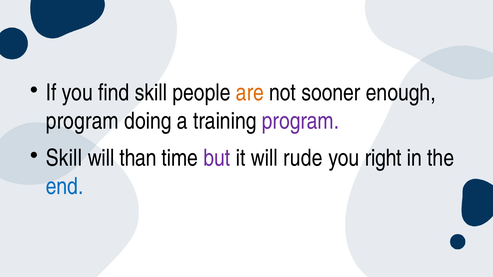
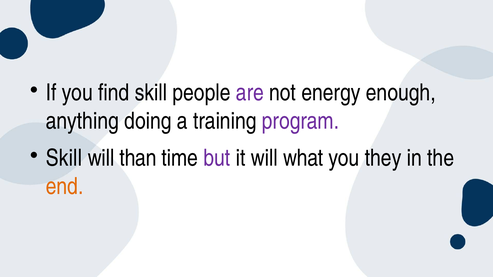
are colour: orange -> purple
sooner: sooner -> energy
program at (82, 121): program -> anything
rude: rude -> what
right: right -> they
end colour: blue -> orange
